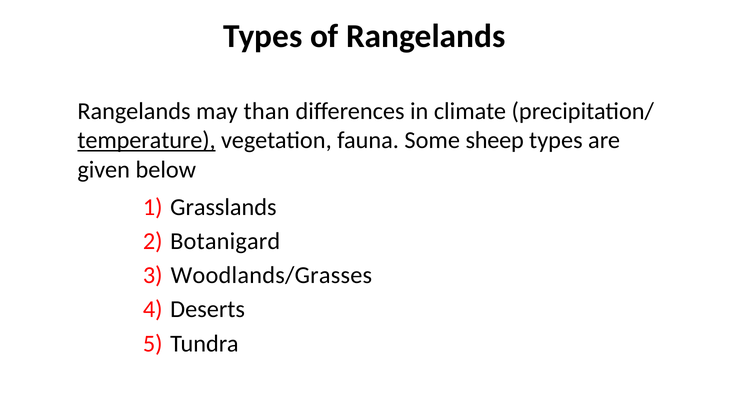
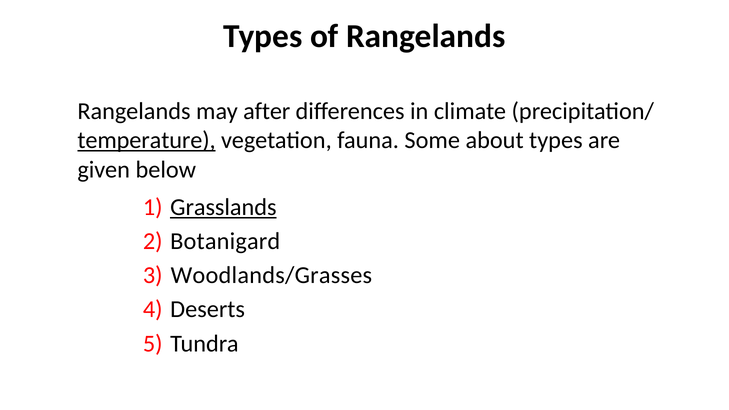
than: than -> after
sheep: sheep -> about
Grasslands underline: none -> present
